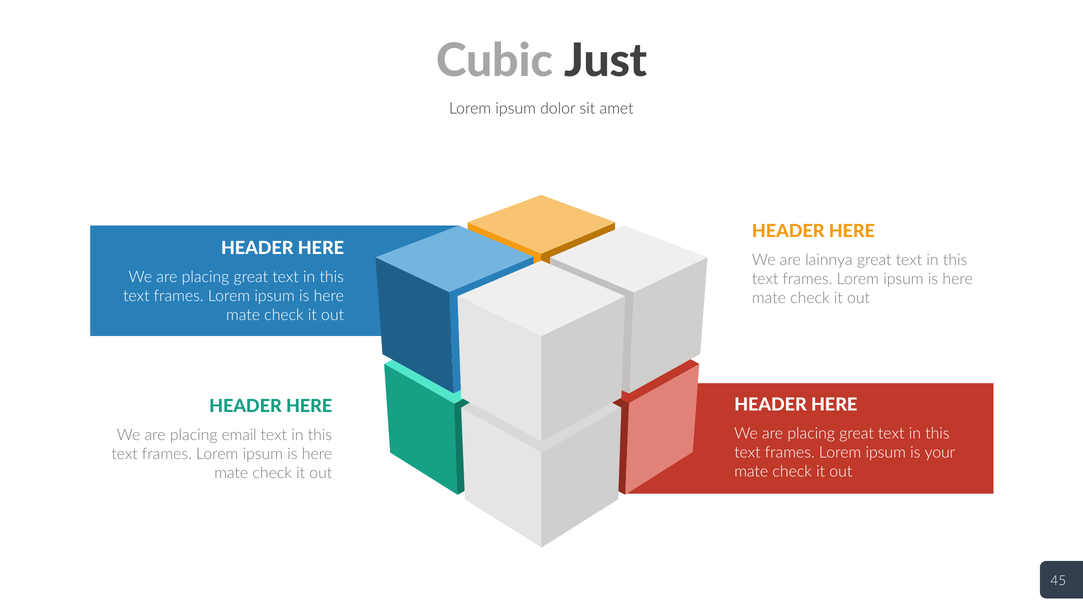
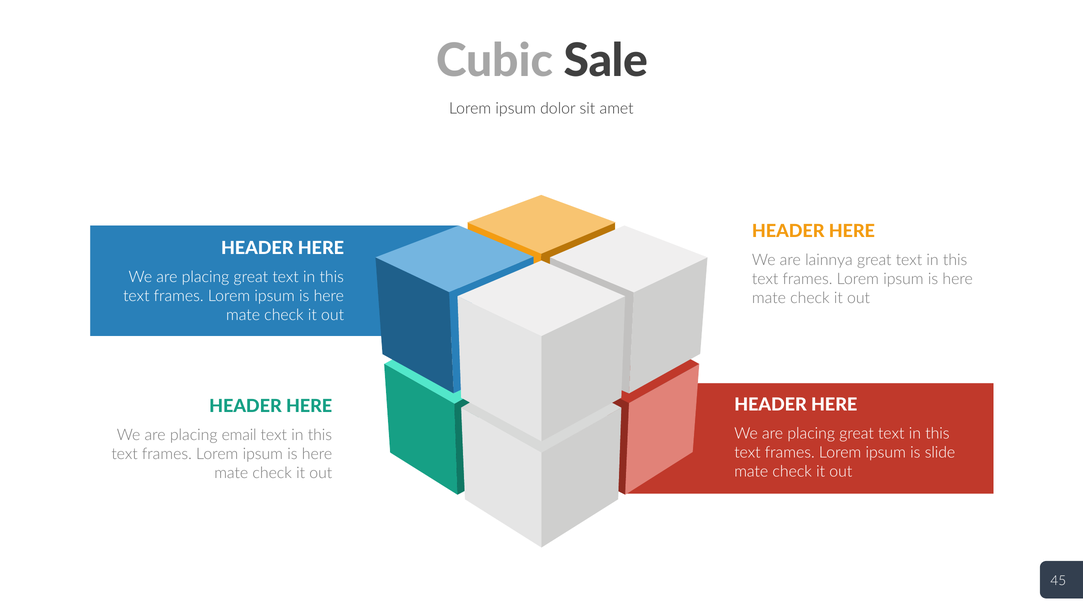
Just: Just -> Sale
your: your -> slide
